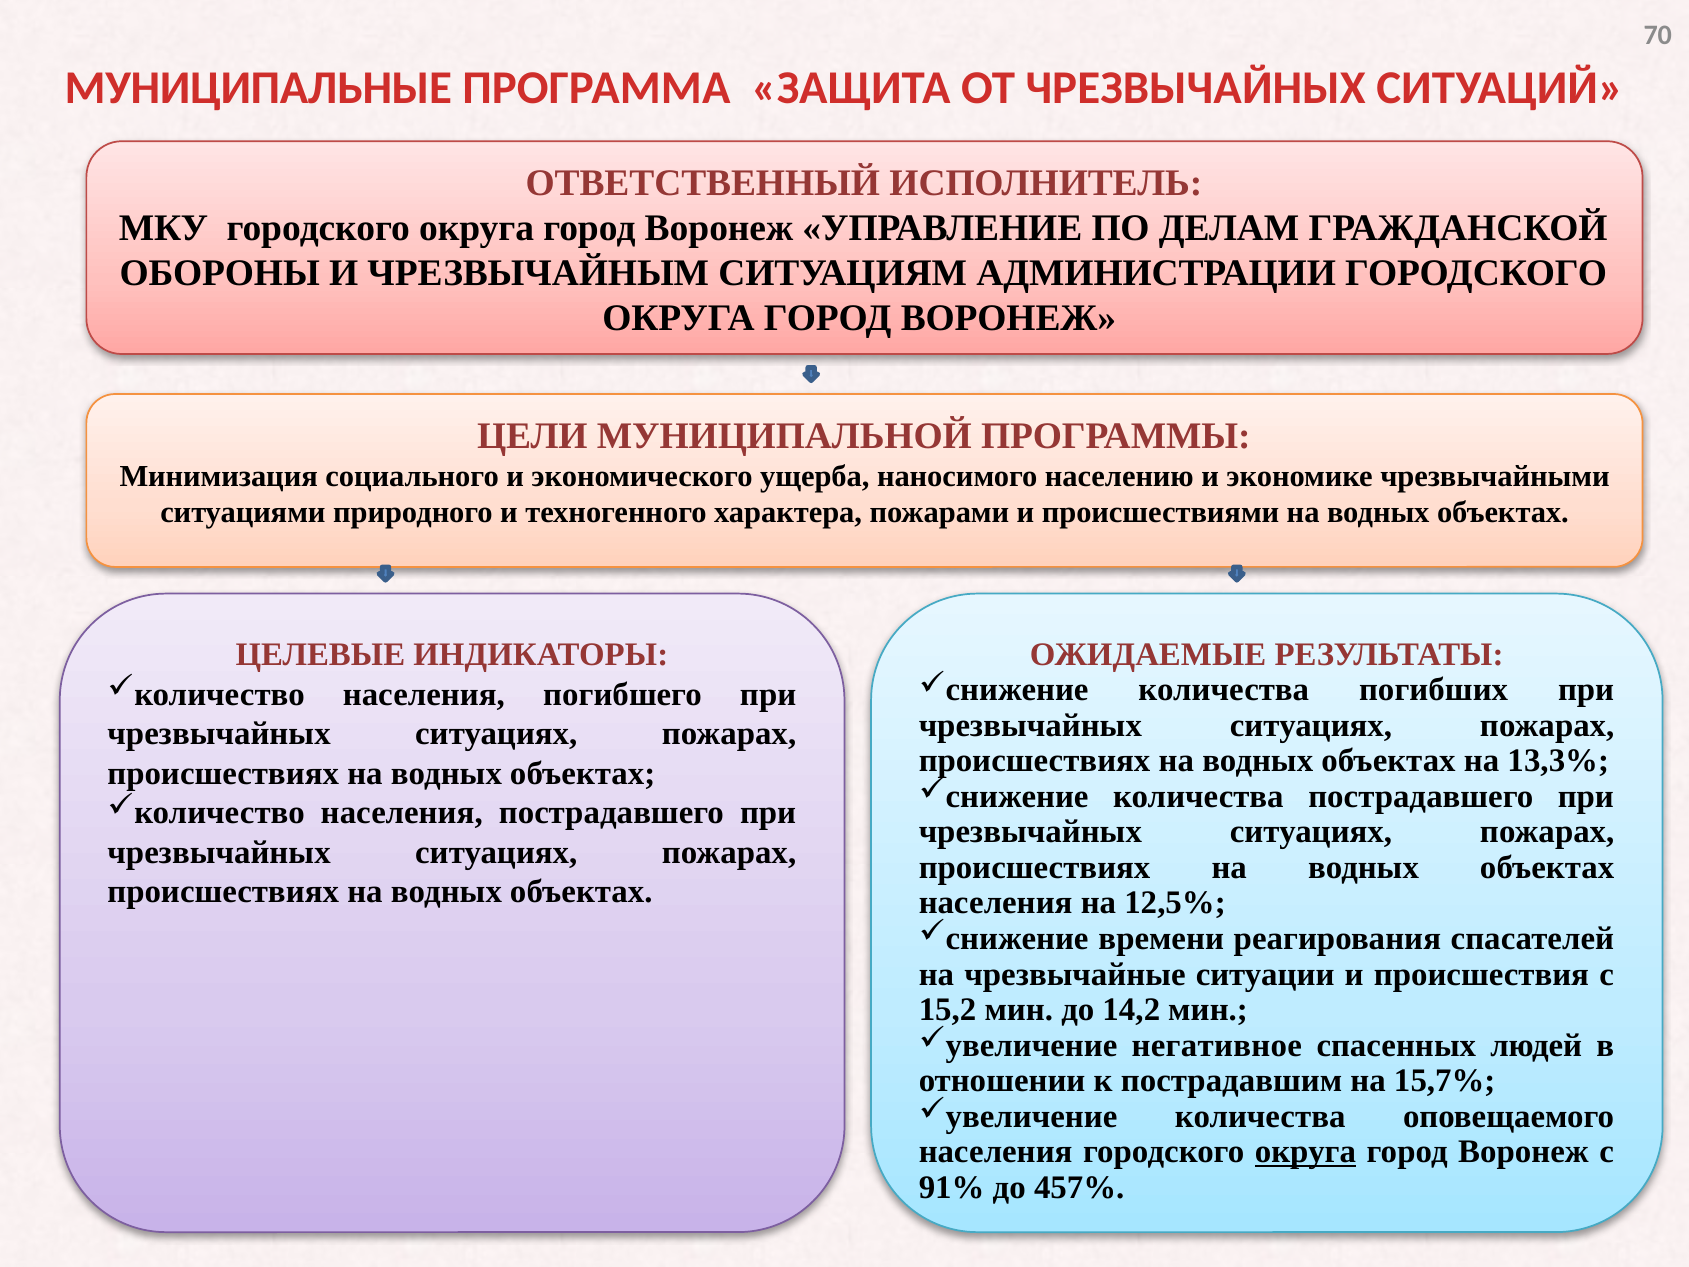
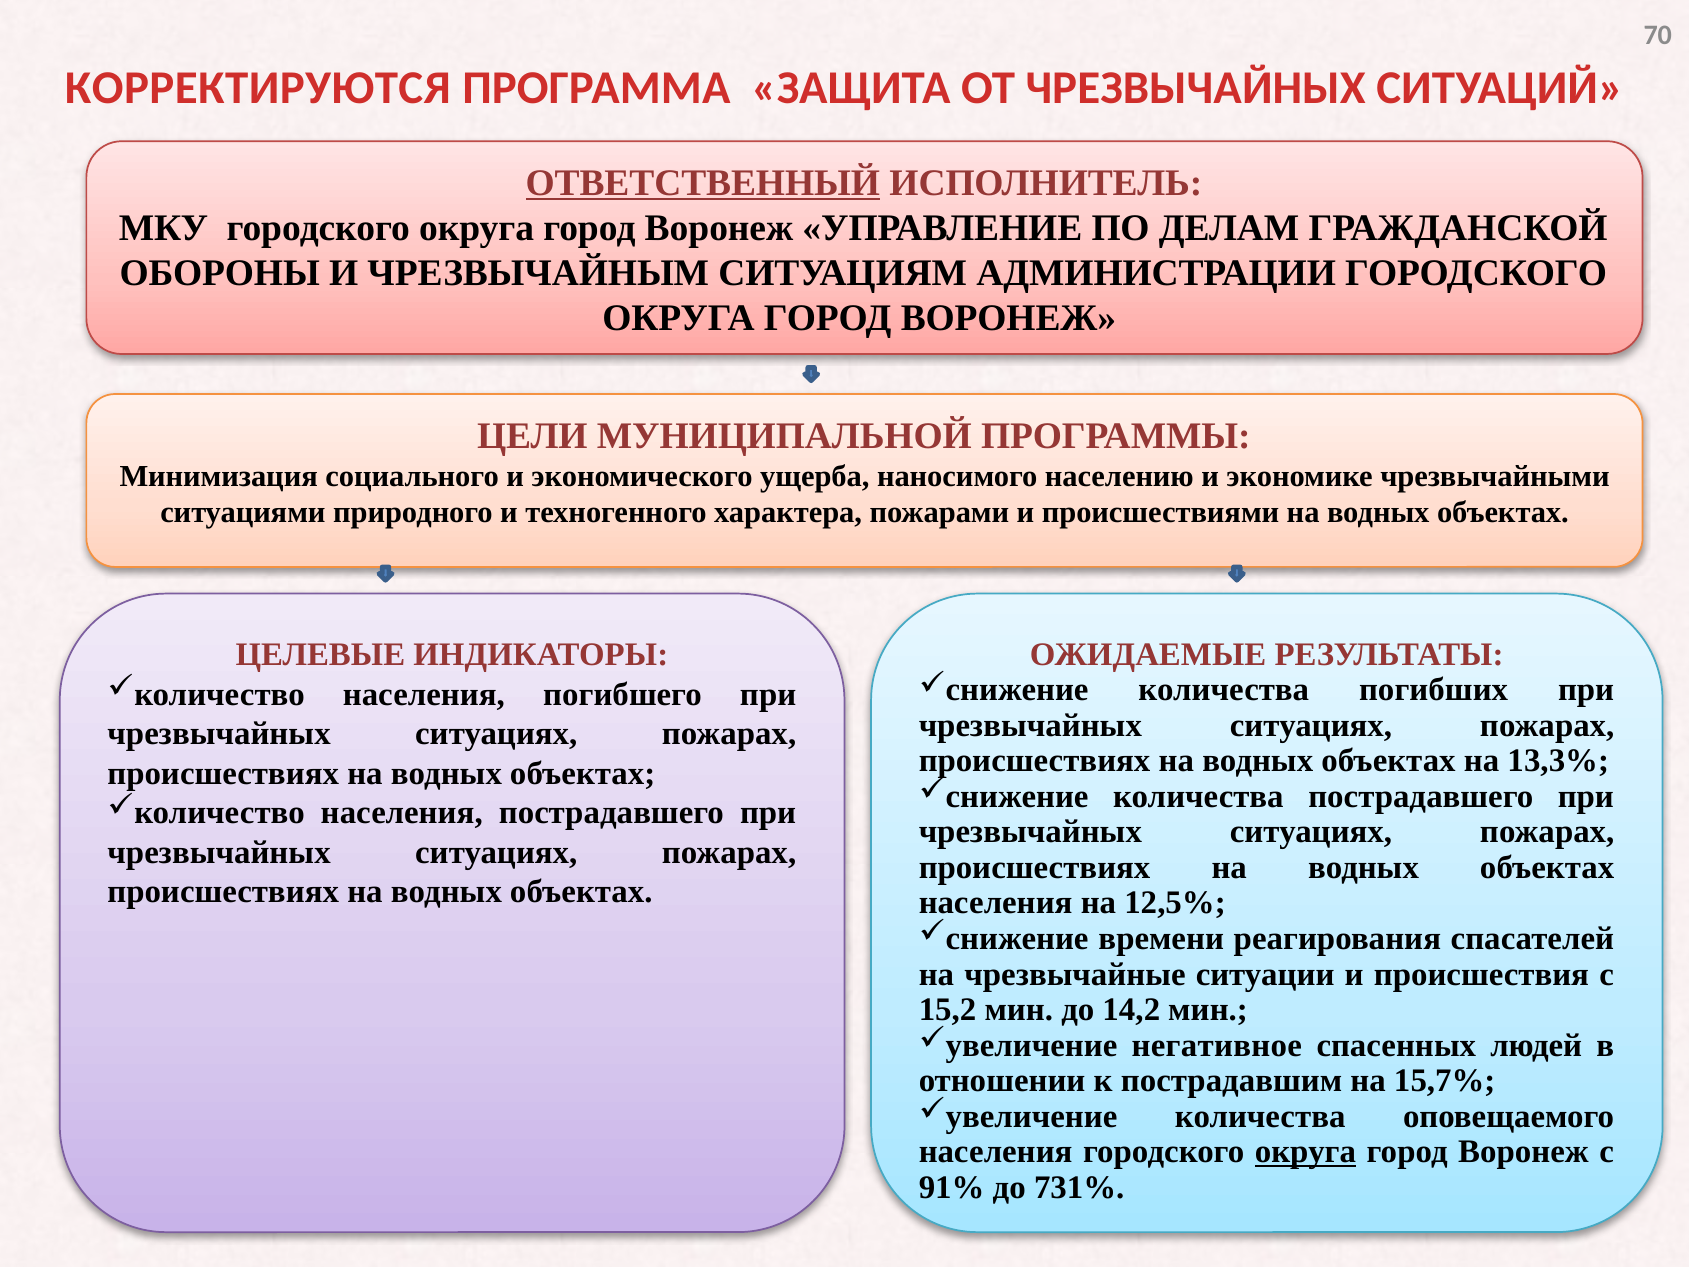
МУНИЦИПАЛЬНЫЕ: МУНИЦИПАЛЬНЫЕ -> КОРРЕКТИРУЮТСЯ
ОТВЕТСТВЕННЫЙ underline: none -> present
457%: 457% -> 731%
